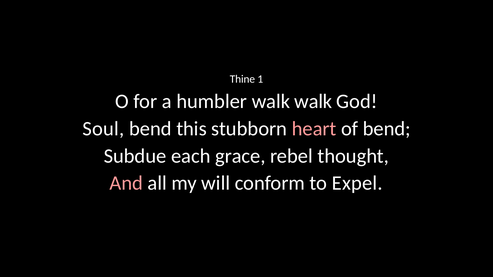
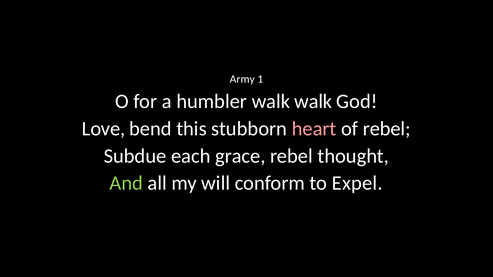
Thine: Thine -> Army
Soul: Soul -> Love
of bend: bend -> rebel
And colour: pink -> light green
